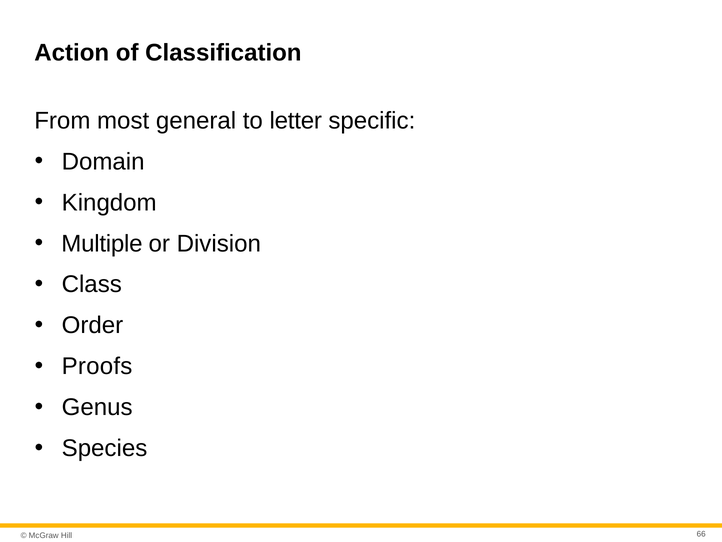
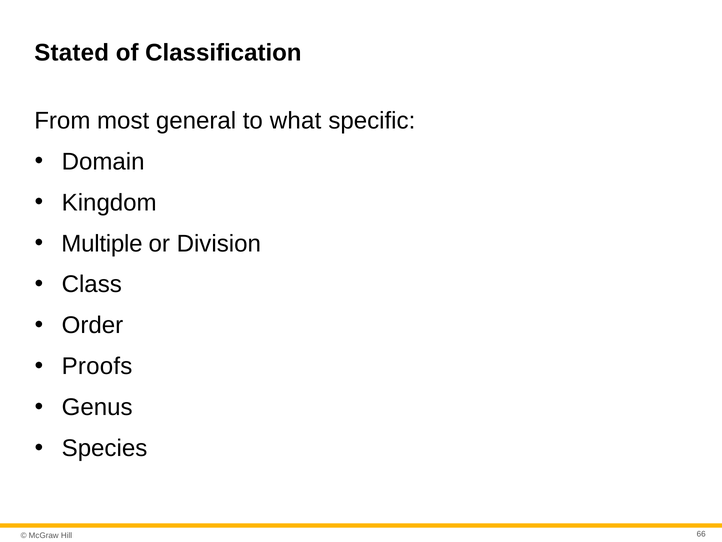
Action: Action -> Stated
letter: letter -> what
